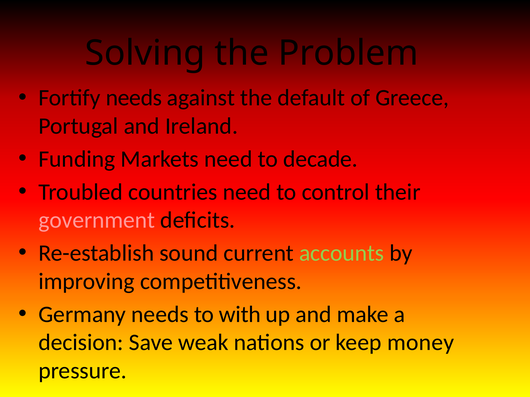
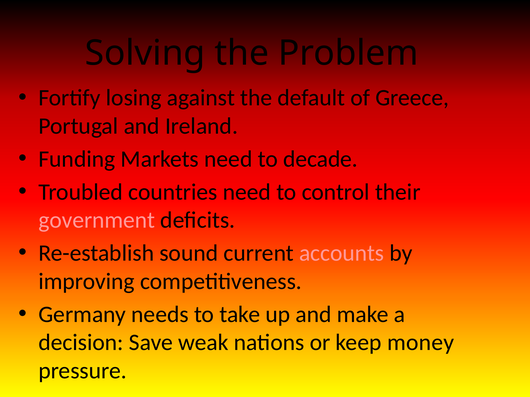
Fortify needs: needs -> losing
accounts colour: light green -> pink
with: with -> take
